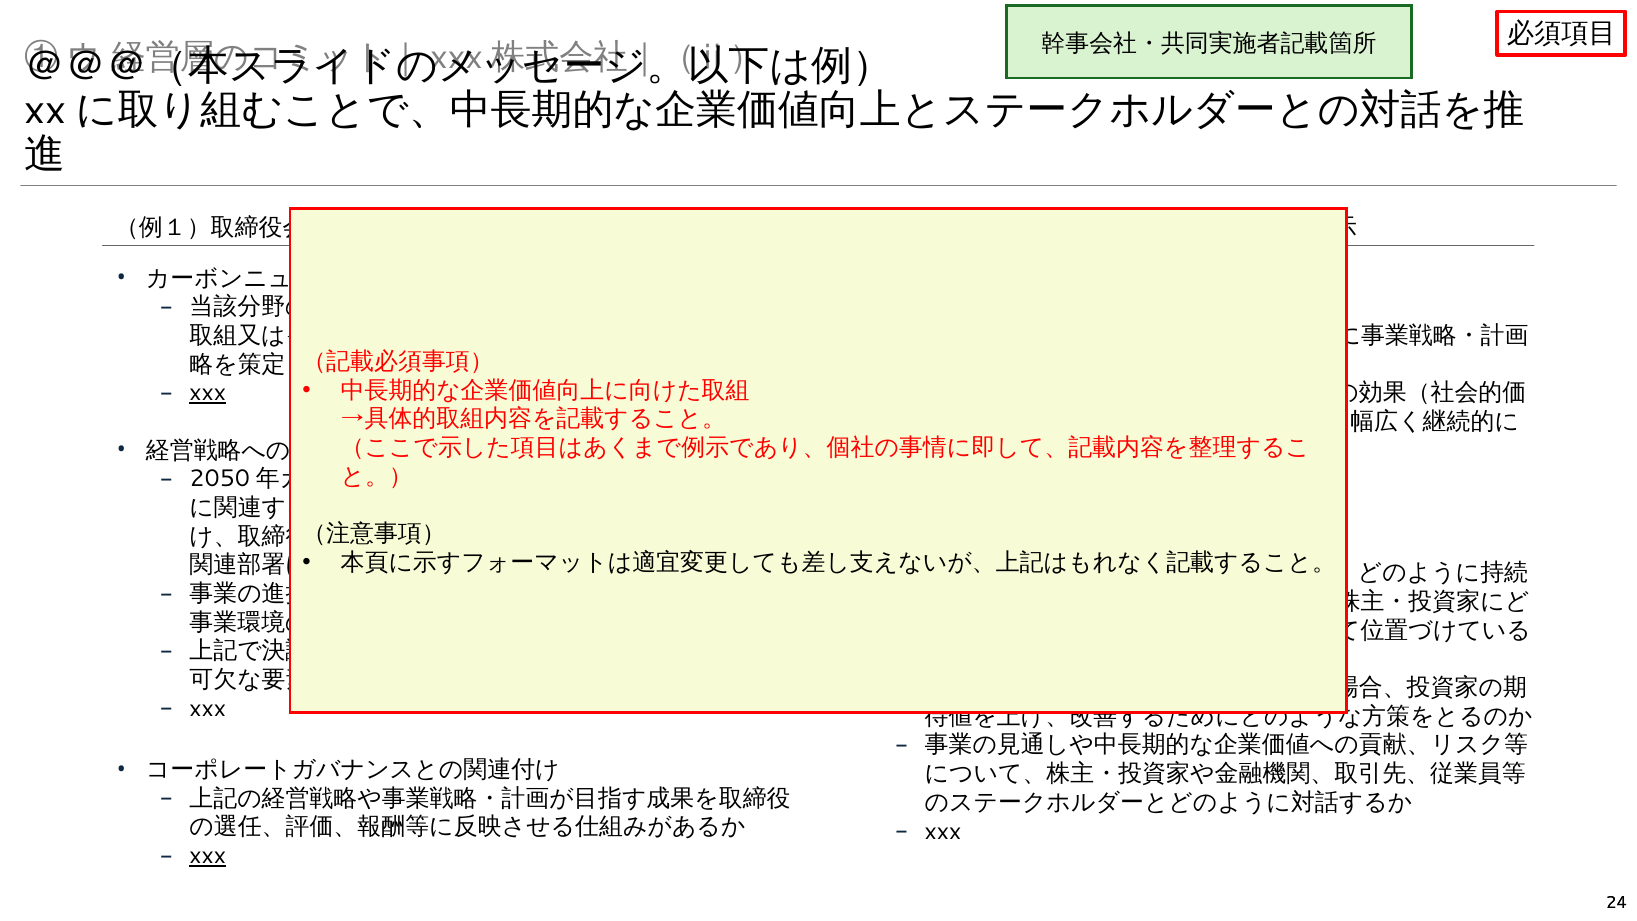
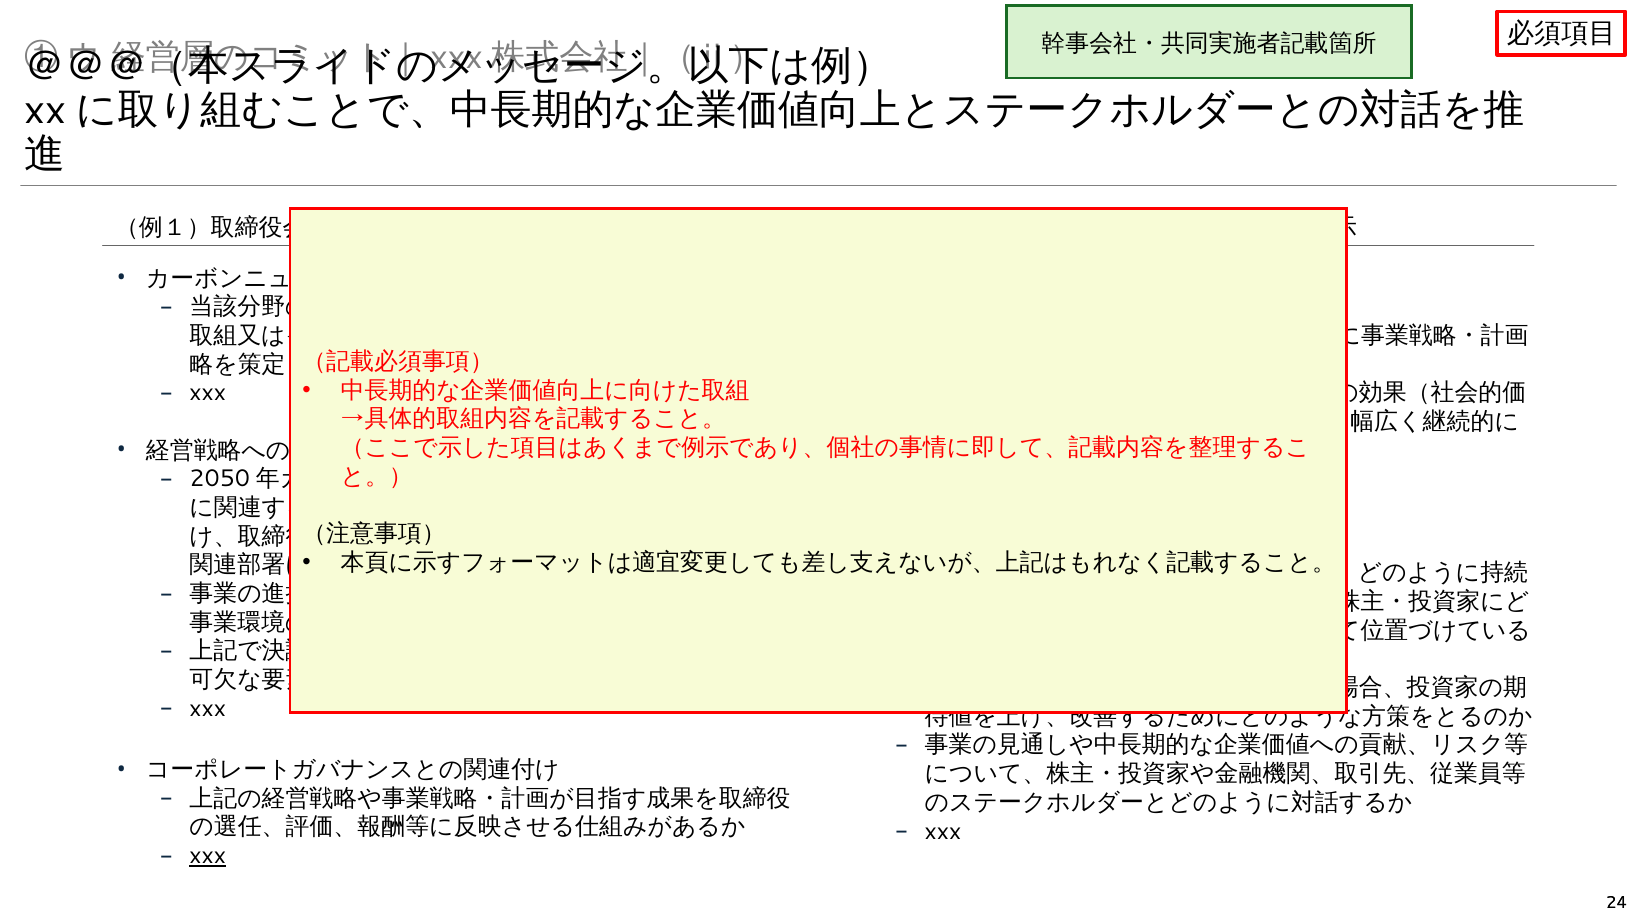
xxx at (208, 393) underline: present -> none
